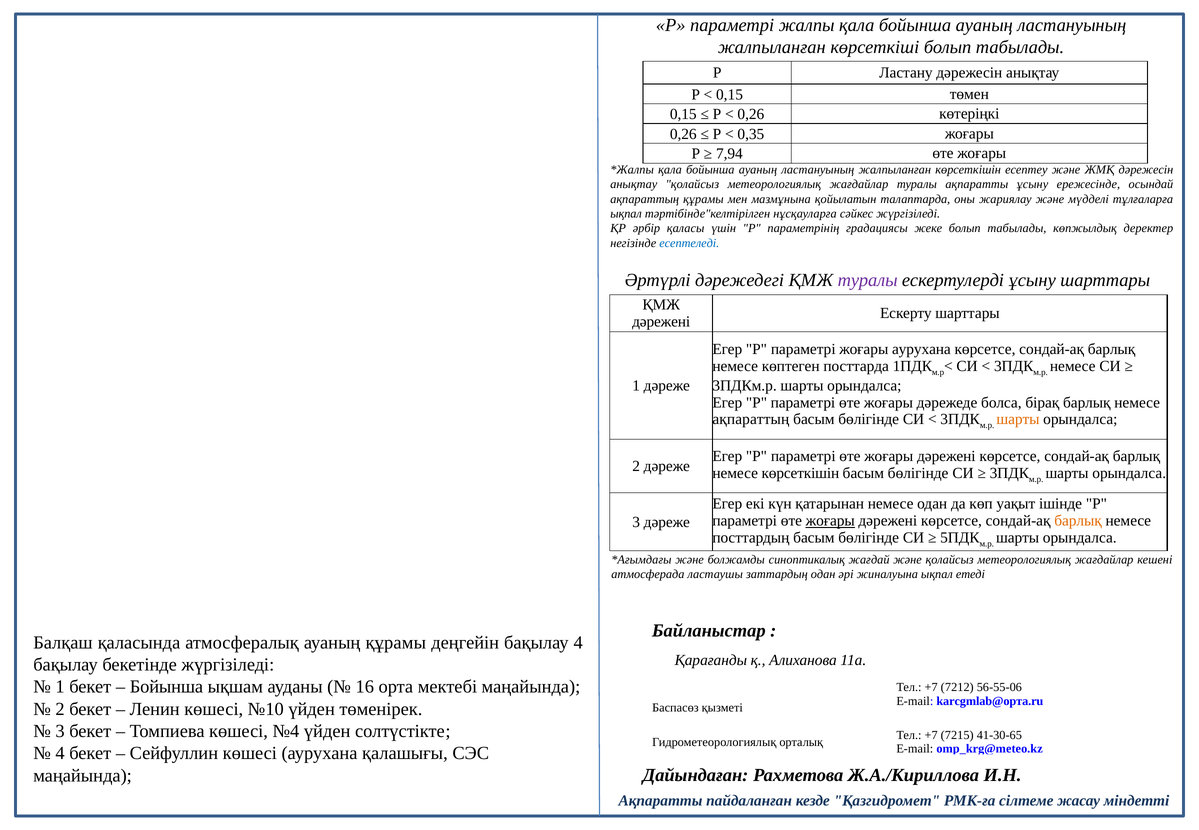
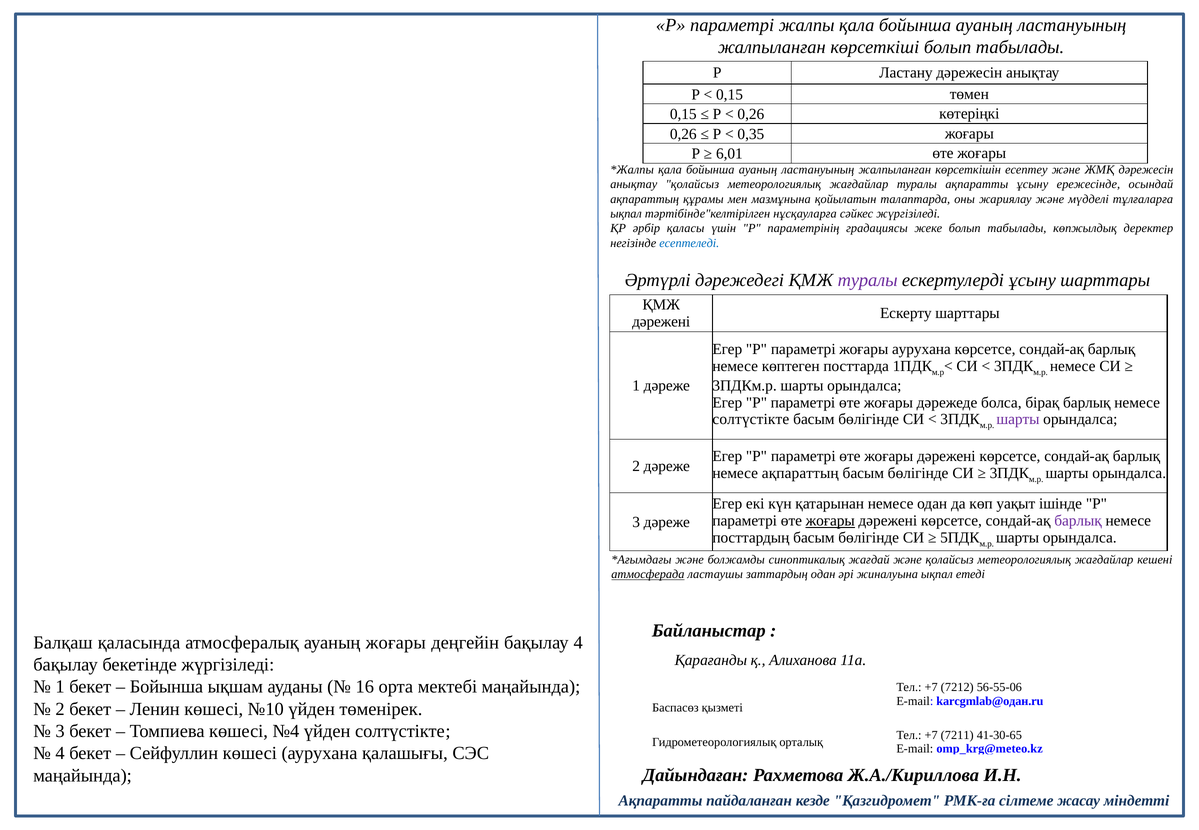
7,94: 7,94 -> 6,01
ақпараттың at (751, 419): ақпараттың -> солтүстікте
шарты at (1018, 419) colour: orange -> purple
немесе көрсеткішін: көрсеткішін -> ақпараттың
барлық at (1078, 521) colour: orange -> purple
атмосферада underline: none -> present
ауаның құрамы: құрамы -> жоғары
karcgmlab@орта.ru: karcgmlab@орта.ru -> karcgmlab@одан.ru
7215: 7215 -> 7211
